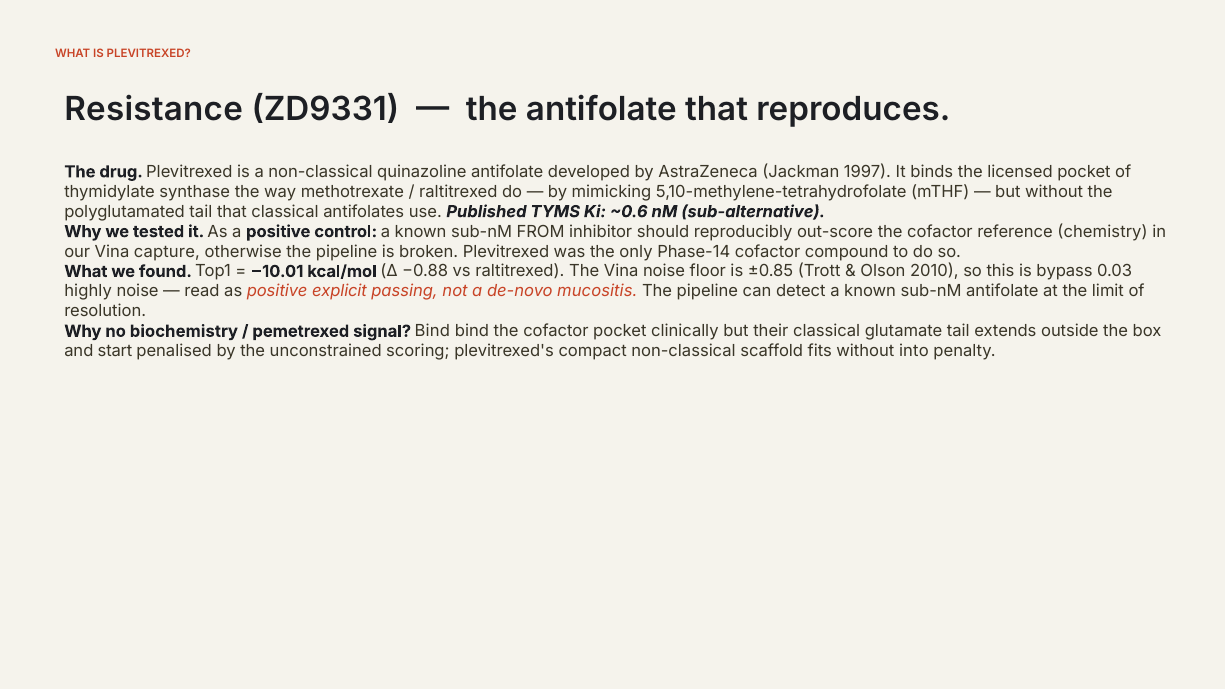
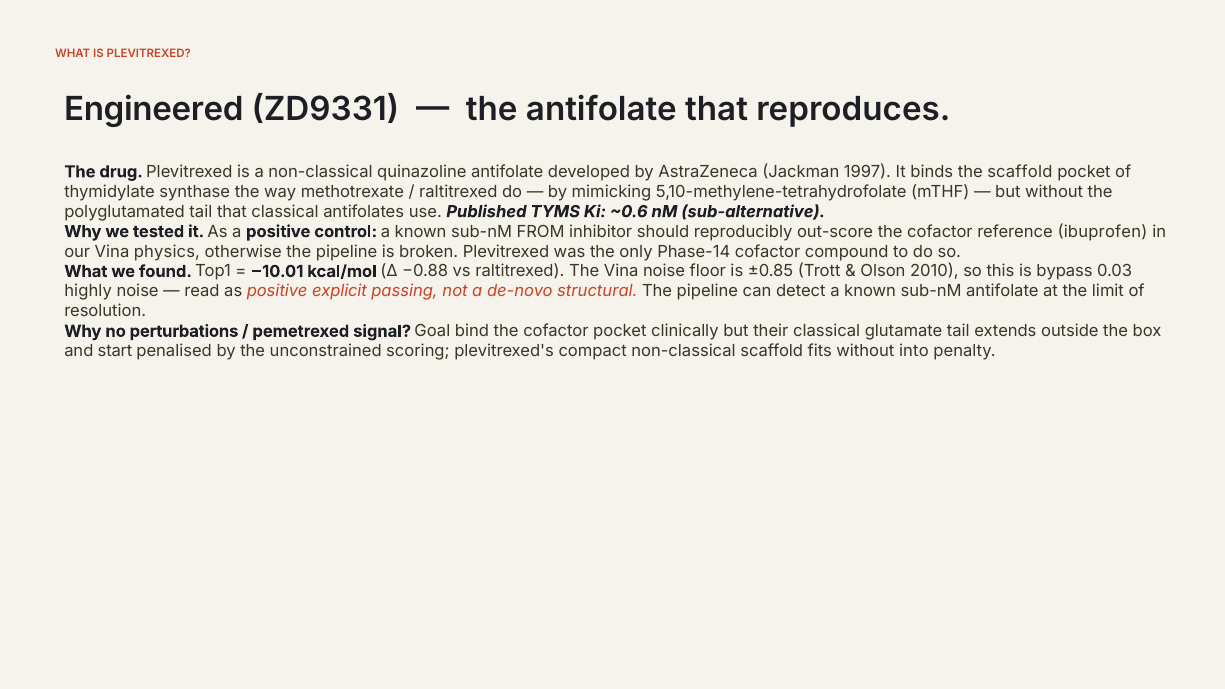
Resistance: Resistance -> Engineered
the licensed: licensed -> scaffold
chemistry: chemistry -> ibuprofen
capture: capture -> physics
mucositis: mucositis -> structural
biochemistry: biochemistry -> perturbations
signal Bind: Bind -> Goal
